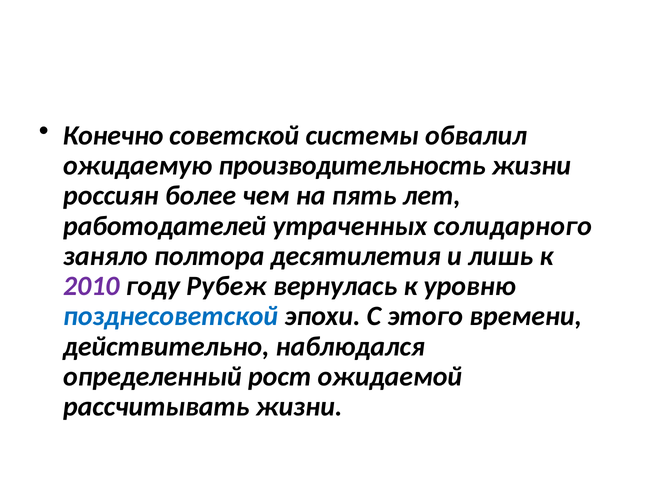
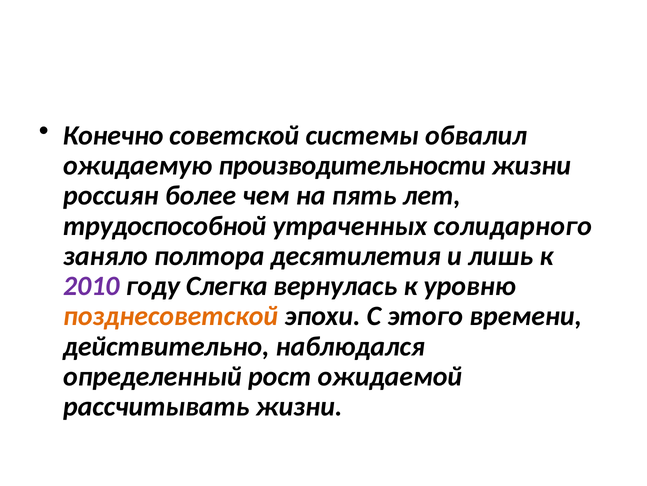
производительность: производительность -> производительности
работодателей: работодателей -> трудоспособной
Рубеж: Рубеж -> Слегка
позднесоветской colour: blue -> orange
